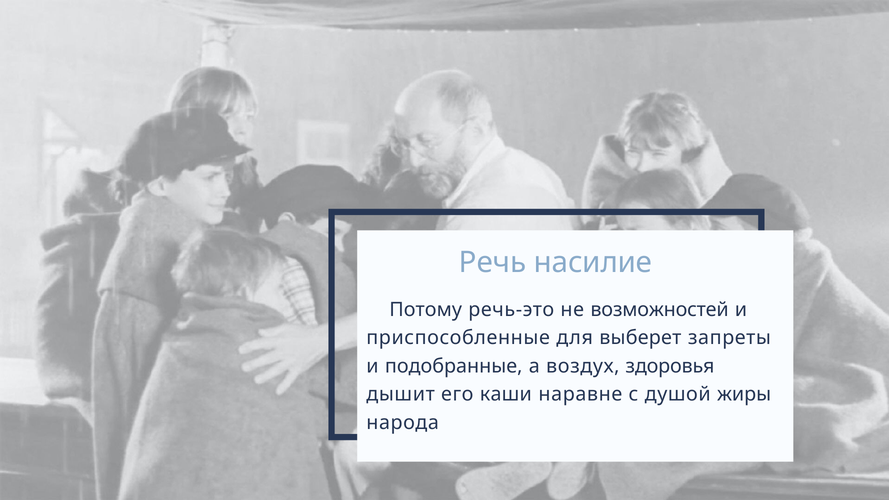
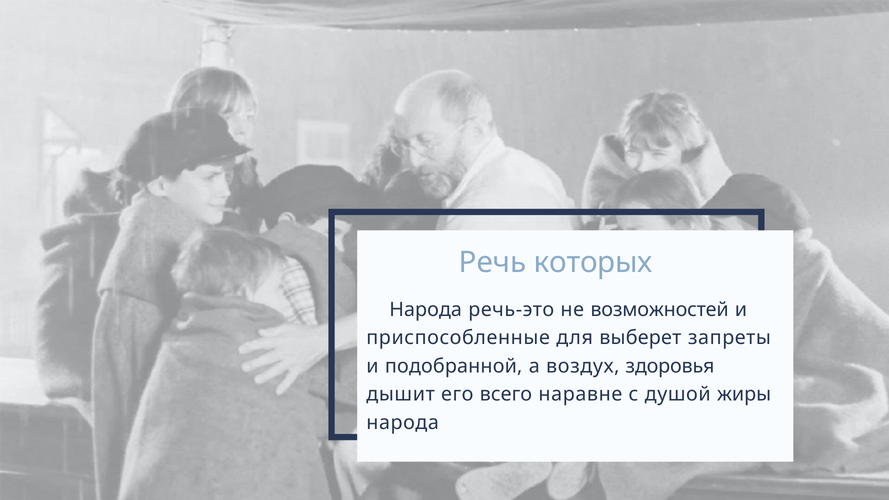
насилие: насилие -> которых
Потому at (426, 310): Потому -> Народа
подобранные: подобранные -> подобранной
каши: каши -> всего
